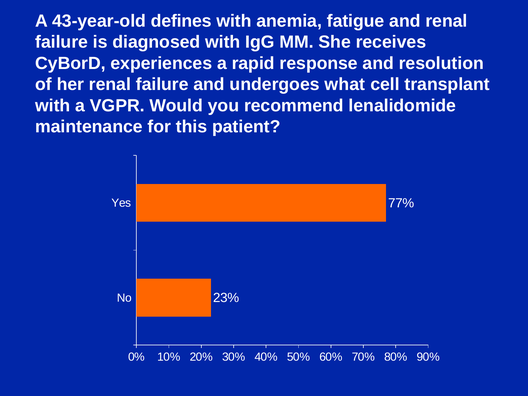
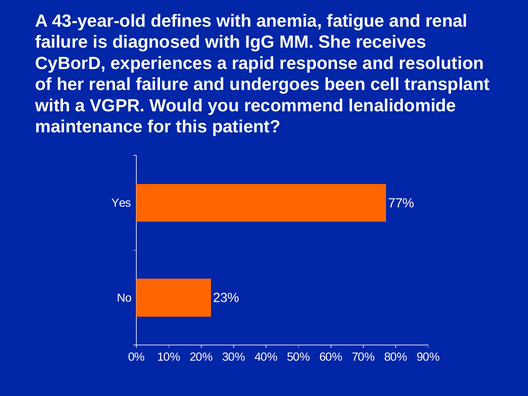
what: what -> been
